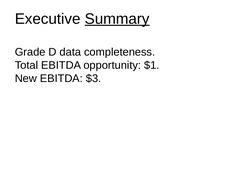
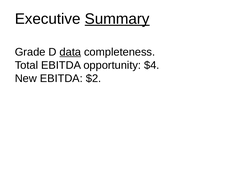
data underline: none -> present
$1: $1 -> $4
$3: $3 -> $2
